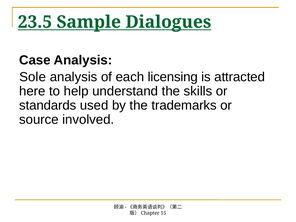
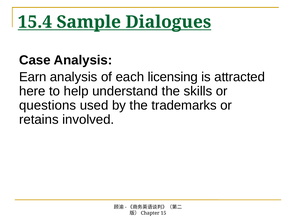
23.5: 23.5 -> 15.4
Sole: Sole -> Earn
standards: standards -> questions
source: source -> retains
